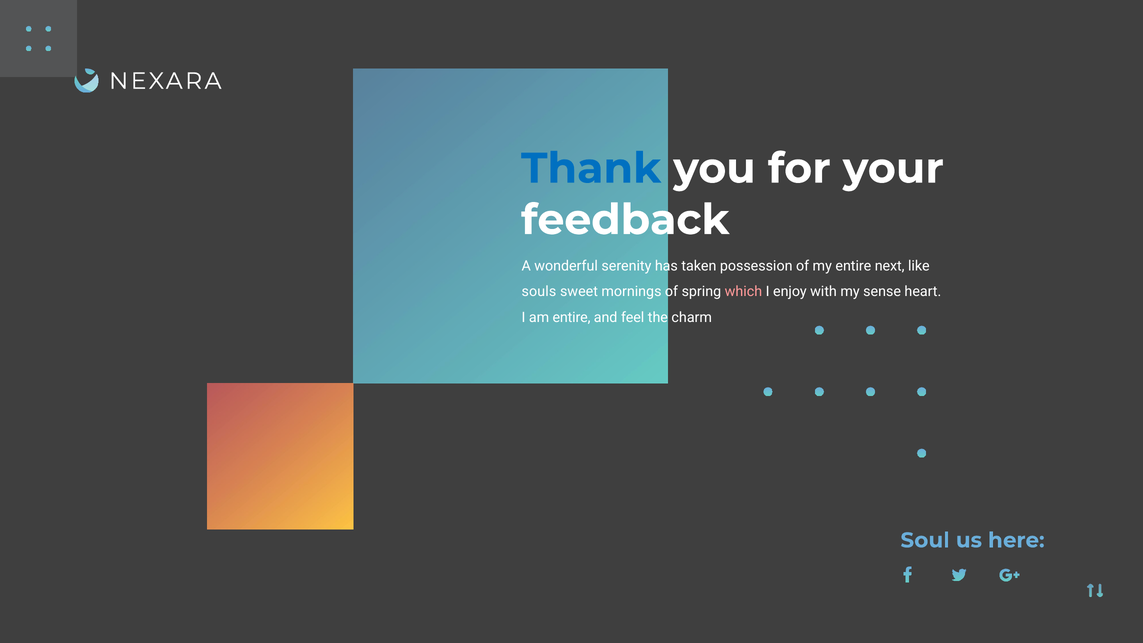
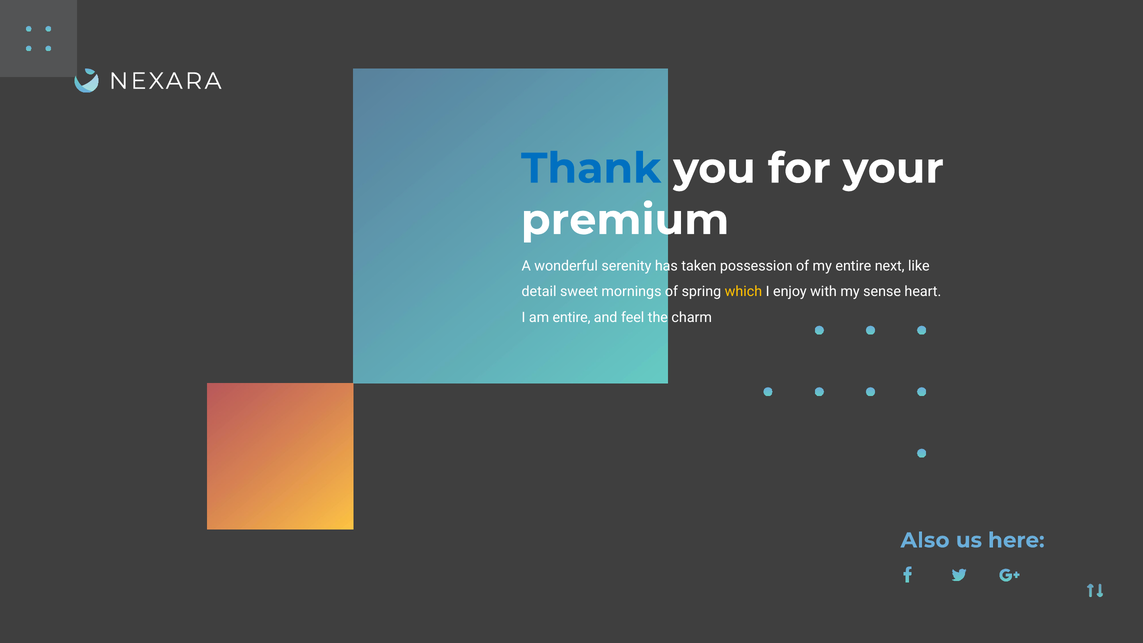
feedback: feedback -> premium
souls: souls -> detail
which colour: pink -> yellow
Soul: Soul -> Also
